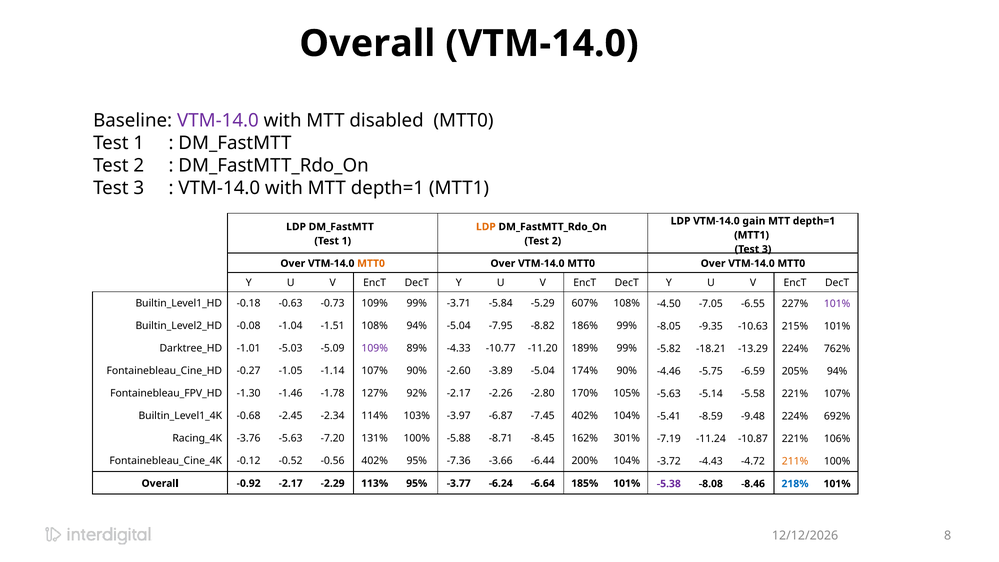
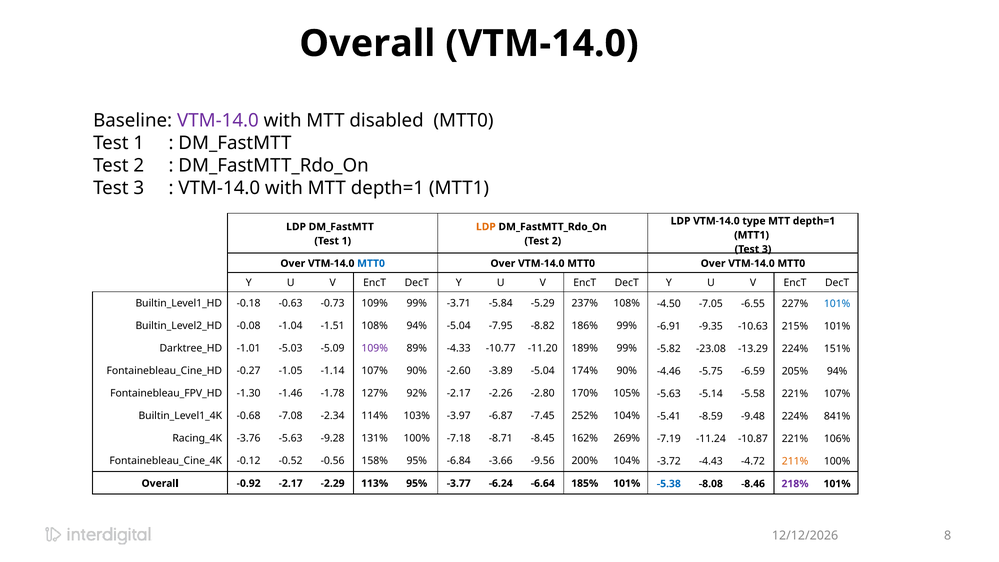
gain: gain -> type
MTT0 at (371, 263) colour: orange -> blue
607%: 607% -> 237%
101% at (837, 304) colour: purple -> blue
-8.05: -8.05 -> -6.91
-18.21: -18.21 -> -23.08
762%: 762% -> 151%
-2.45: -2.45 -> -7.08
-7.45 402%: 402% -> 252%
692%: 692% -> 841%
-7.20: -7.20 -> -9.28
-5.88: -5.88 -> -7.18
301%: 301% -> 269%
-0.56 402%: 402% -> 158%
-7.36: -7.36 -> -6.84
-6.44: -6.44 -> -9.56
-5.38 colour: purple -> blue
218% colour: blue -> purple
